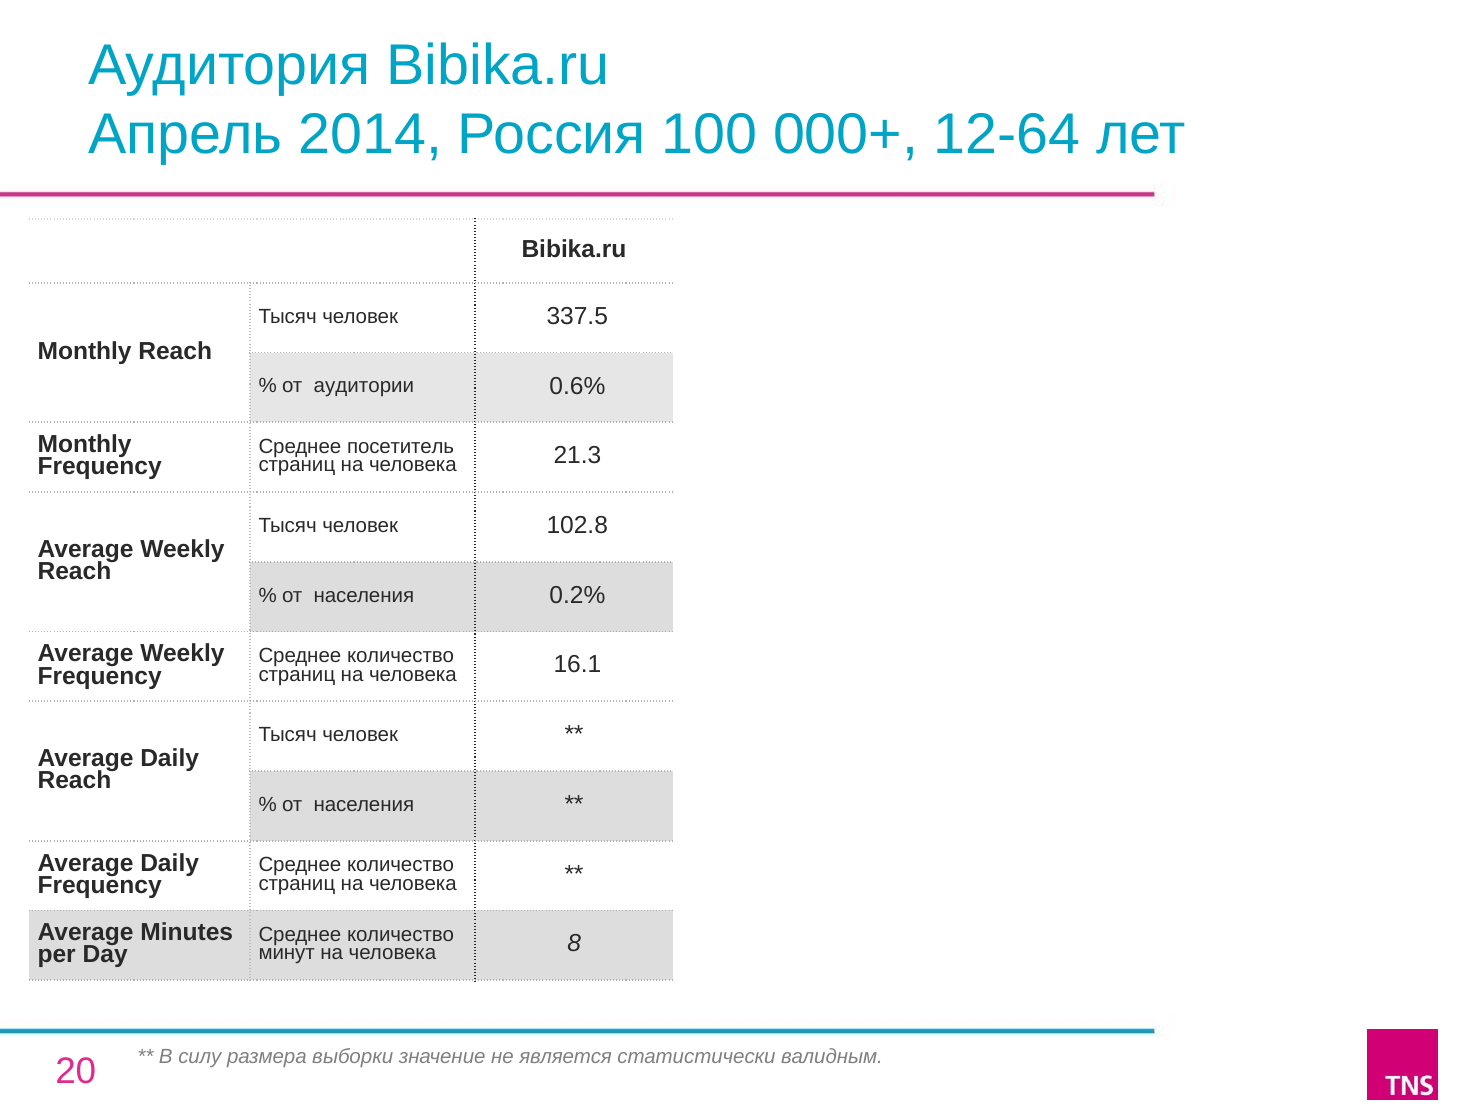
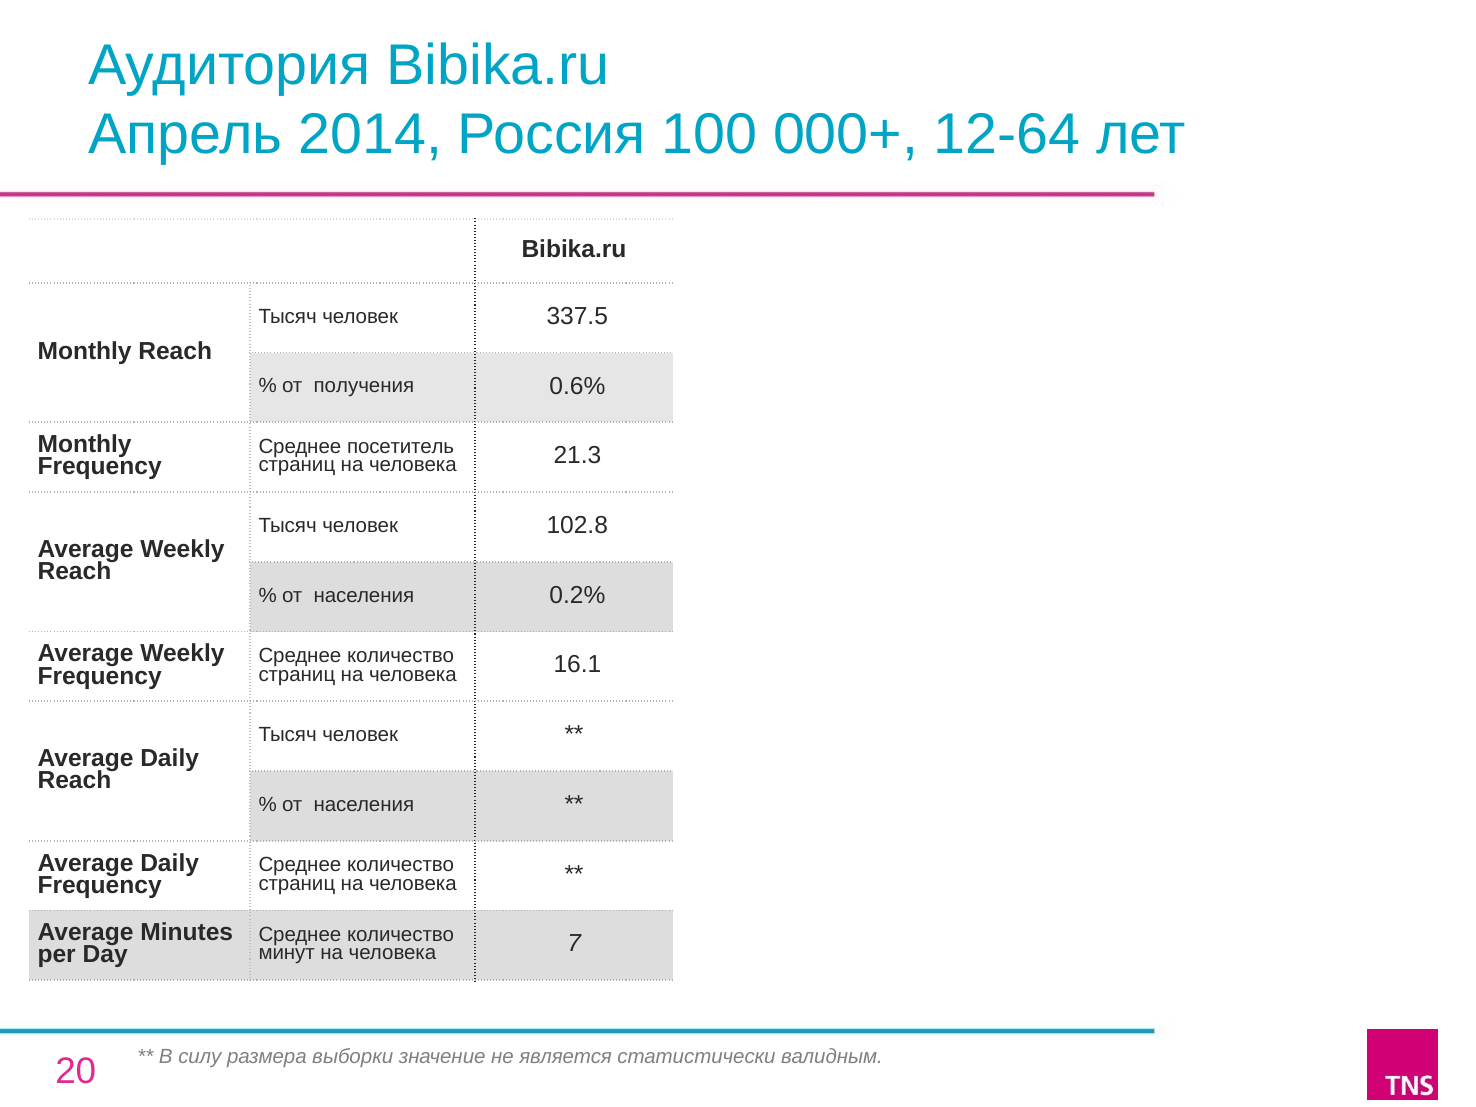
аудитории: аудитории -> получения
8: 8 -> 7
